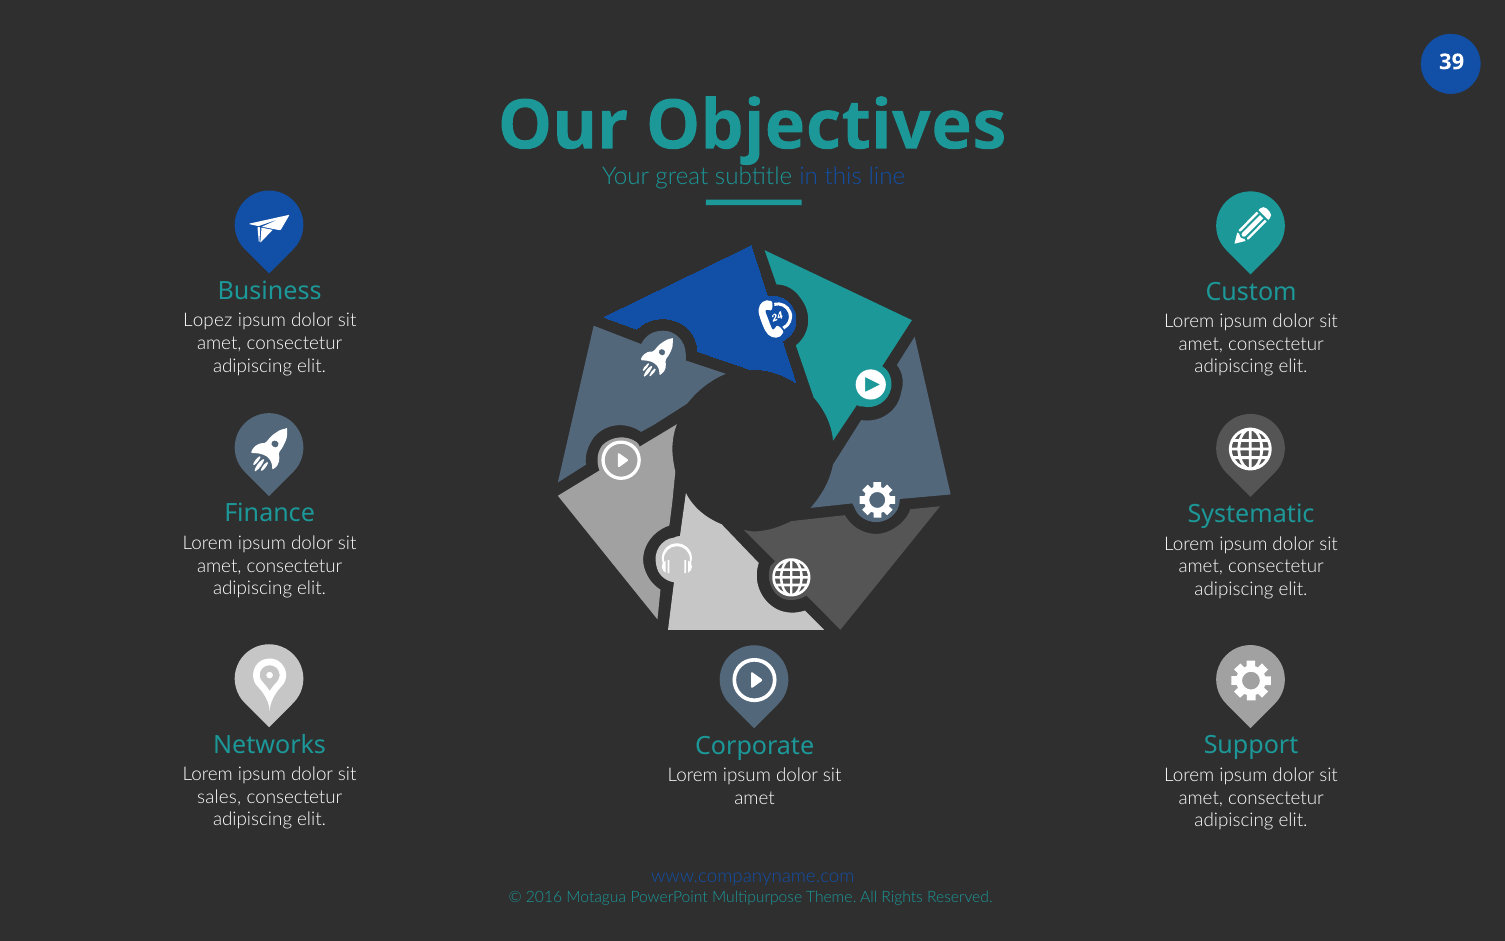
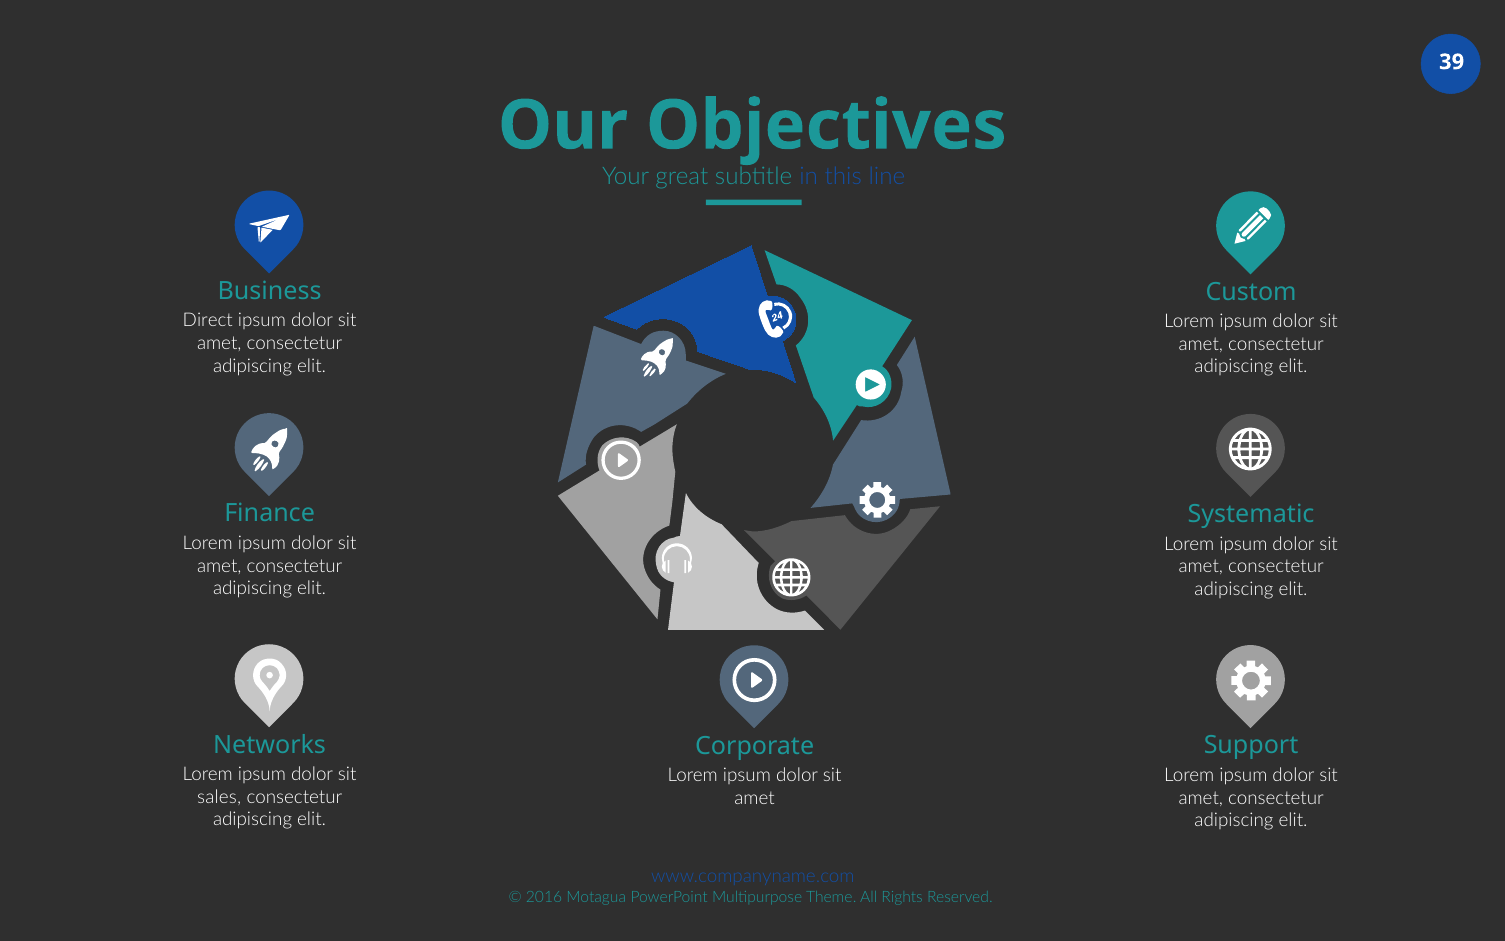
Lopez: Lopez -> Direct
